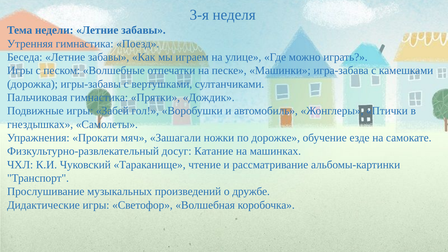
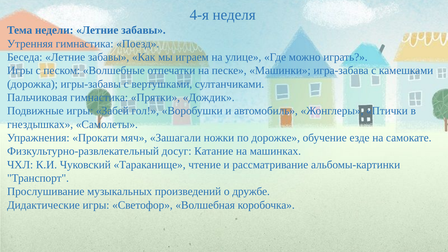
3-я: 3-я -> 4-я
